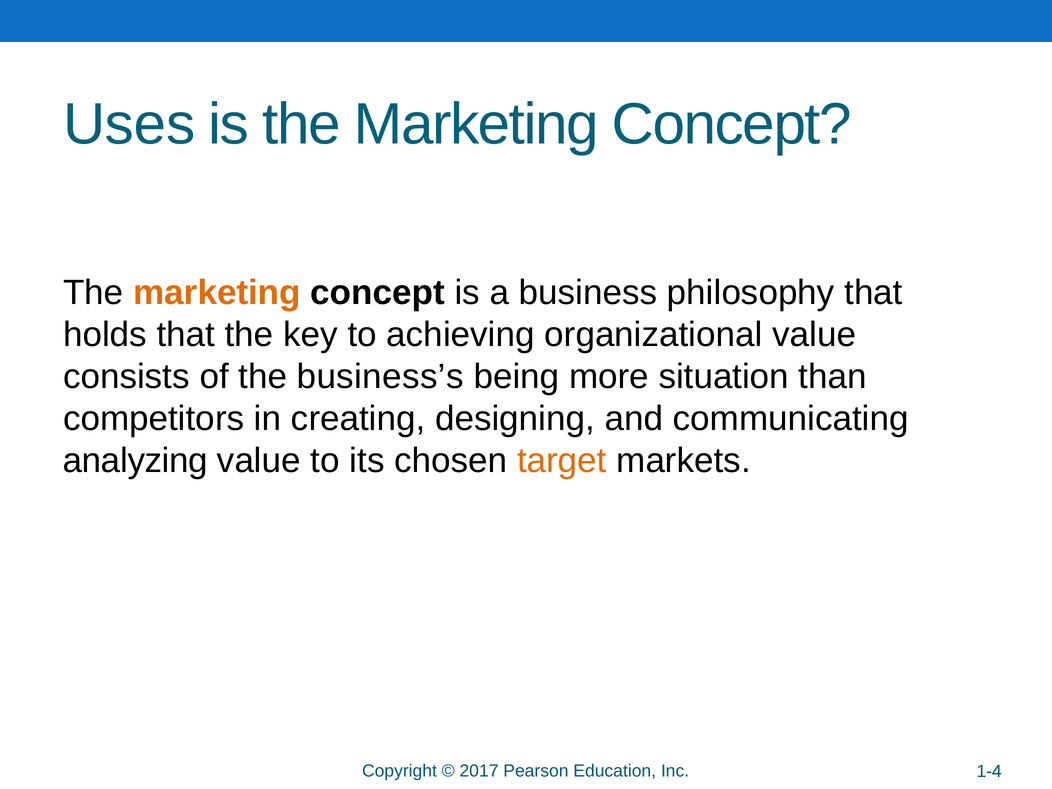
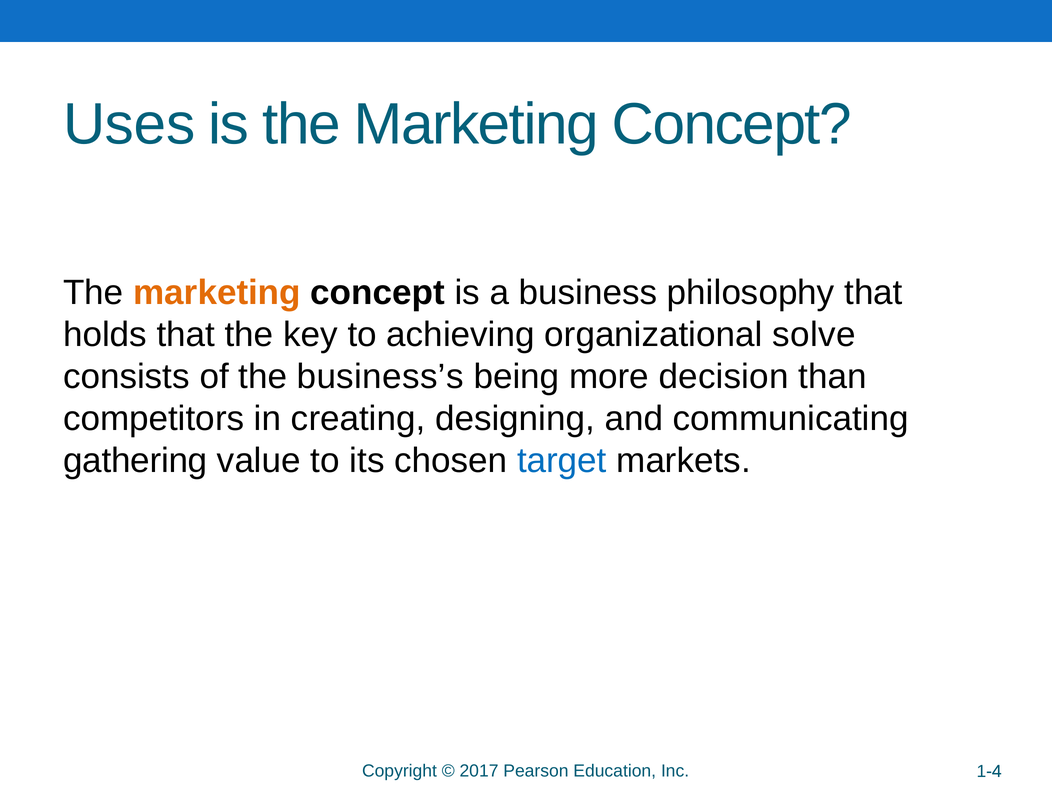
organizational value: value -> solve
situation: situation -> decision
analyzing: analyzing -> gathering
target colour: orange -> blue
